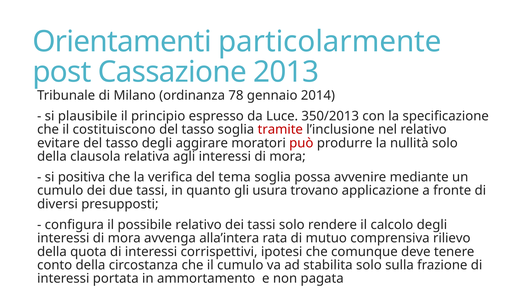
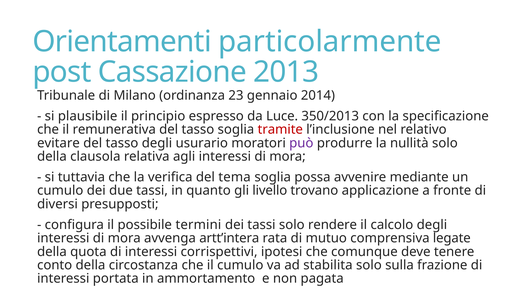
78: 78 -> 23
costituiscono: costituiscono -> remunerativa
aggirare: aggirare -> usurario
può colour: red -> purple
positiva: positiva -> tuttavia
usura: usura -> livello
possibile relativo: relativo -> termini
alla’intera: alla’intera -> artt’intera
rilievo: rilievo -> legate
